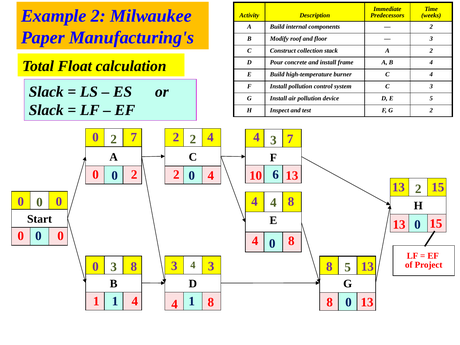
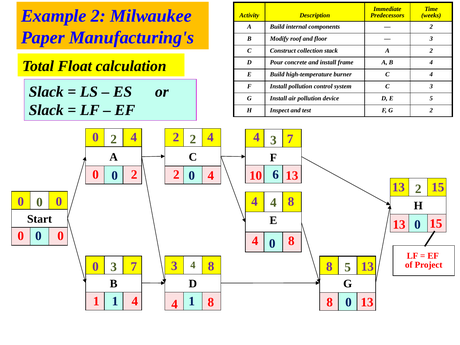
0 7: 7 -> 4
0 8: 8 -> 7
3 3: 3 -> 8
